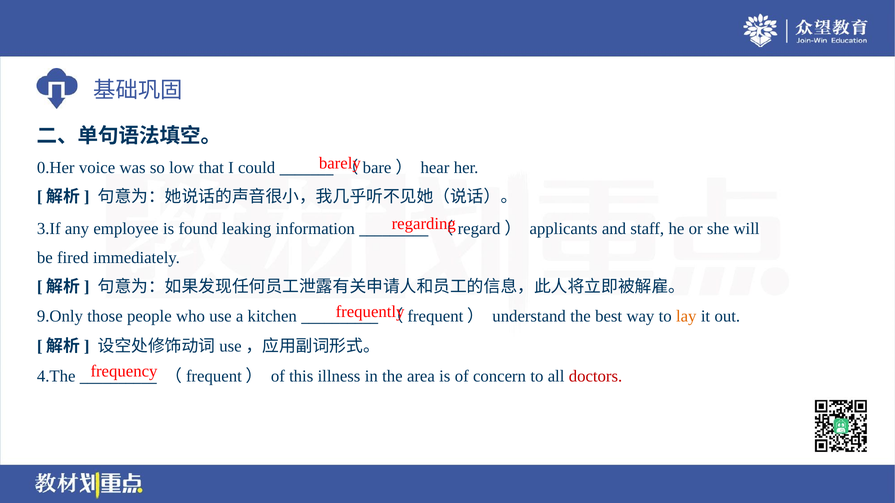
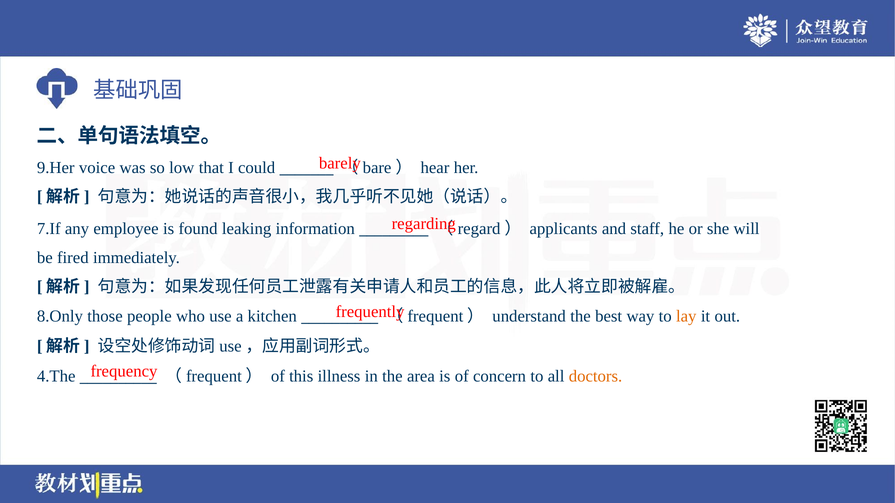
0.Her: 0.Her -> 9.Her
3.If: 3.If -> 7.If
9.Only: 9.Only -> 8.Only
doctors colour: red -> orange
